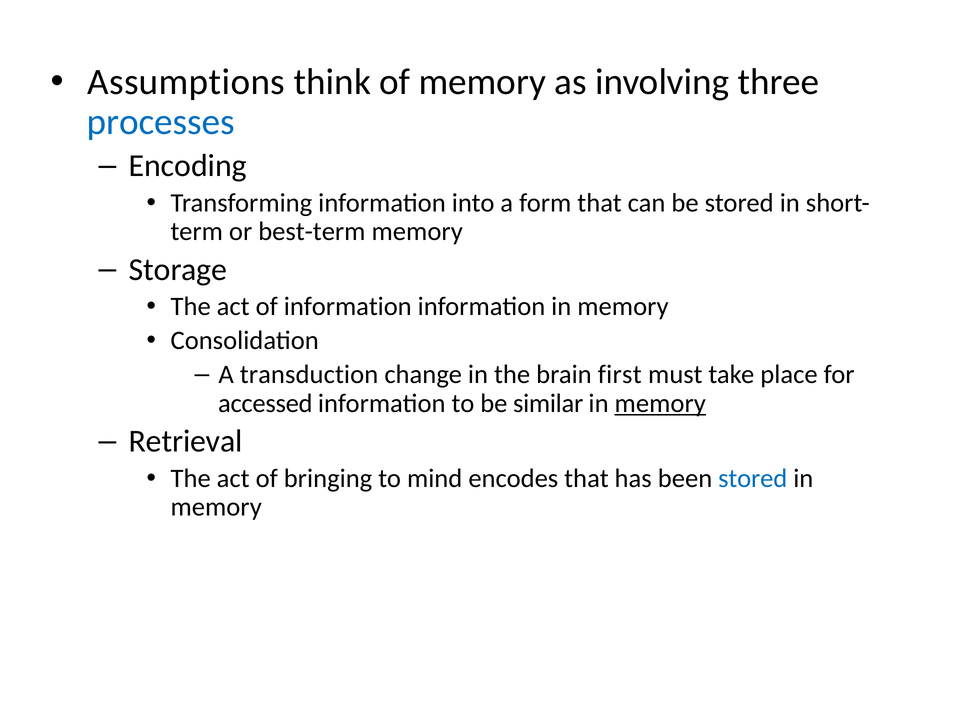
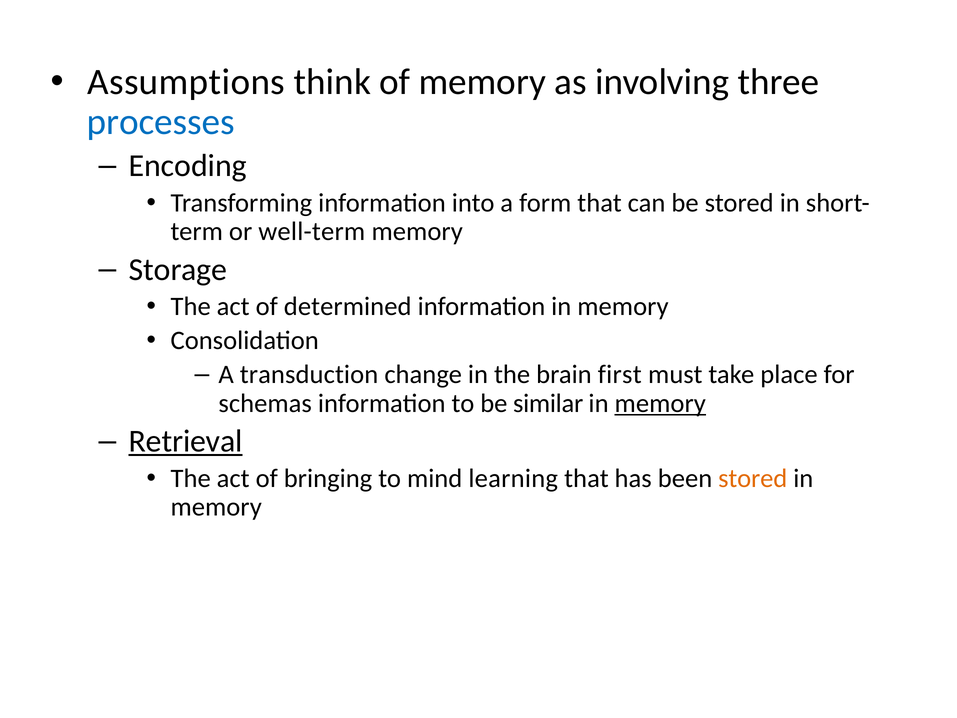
best-term: best-term -> well-term
of information: information -> determined
accessed: accessed -> schemas
Retrieval underline: none -> present
encodes: encodes -> learning
stored at (753, 478) colour: blue -> orange
